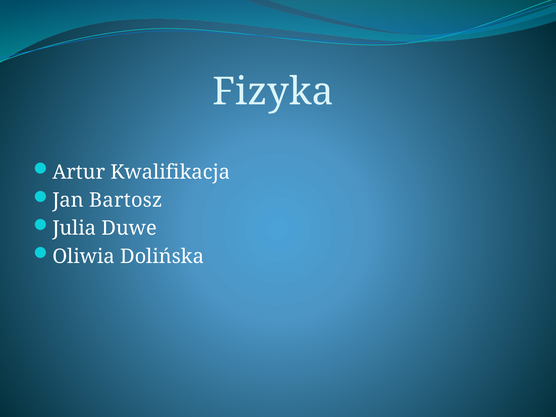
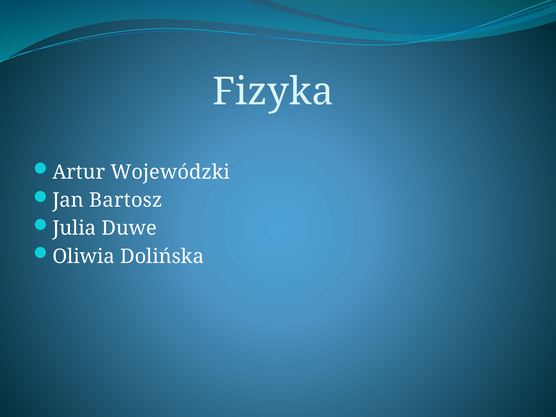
Kwalifikacja: Kwalifikacja -> Wojewódzki
